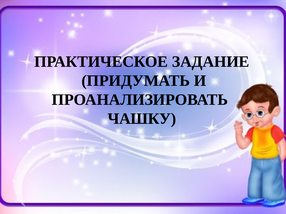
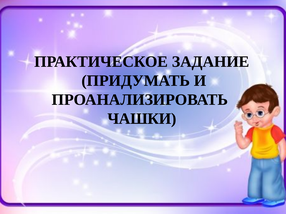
ЧАШКУ: ЧАШКУ -> ЧАШКИ
